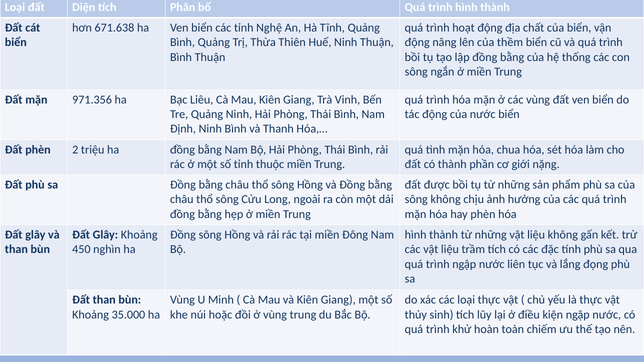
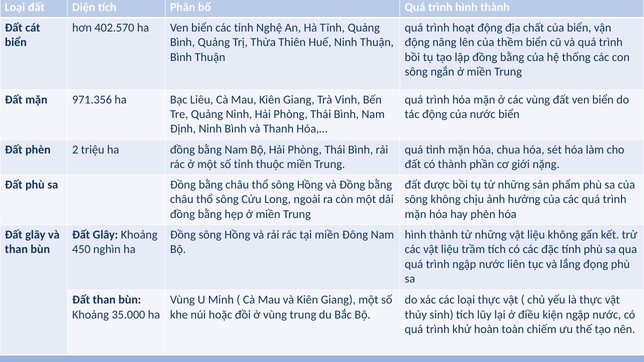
671.638: 671.638 -> 402.570
